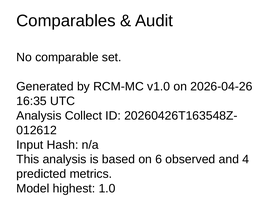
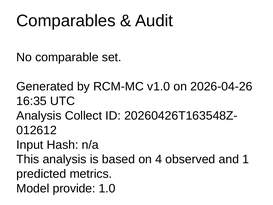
6: 6 -> 4
4: 4 -> 1
highest: highest -> provide
